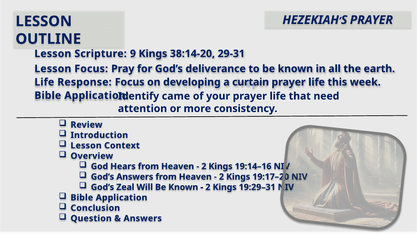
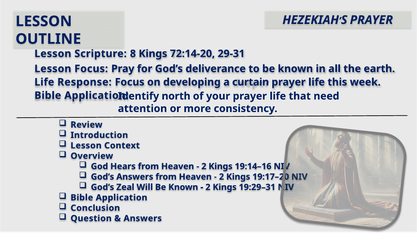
9: 9 -> 8
38:14-20: 38:14-20 -> 72:14-20
came: came -> north
